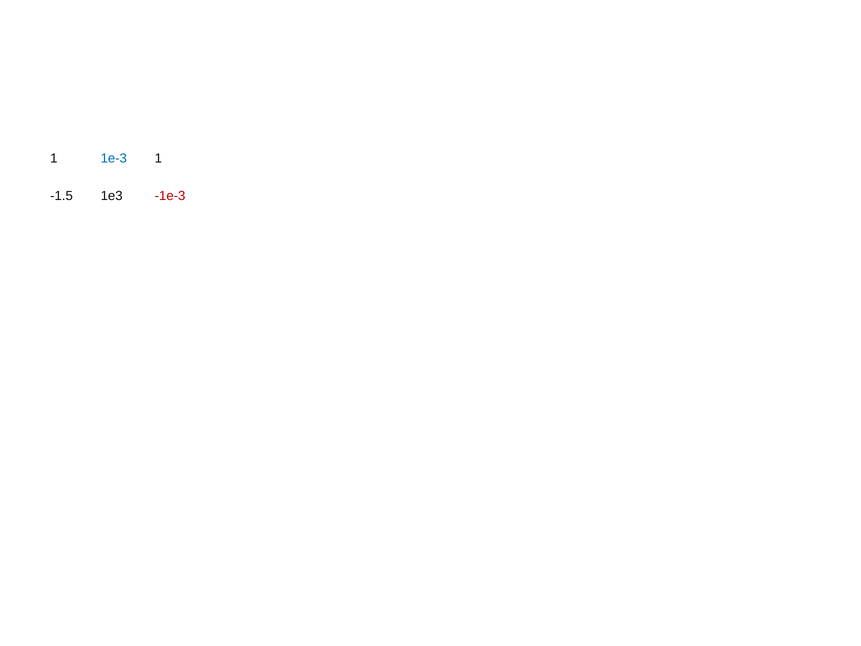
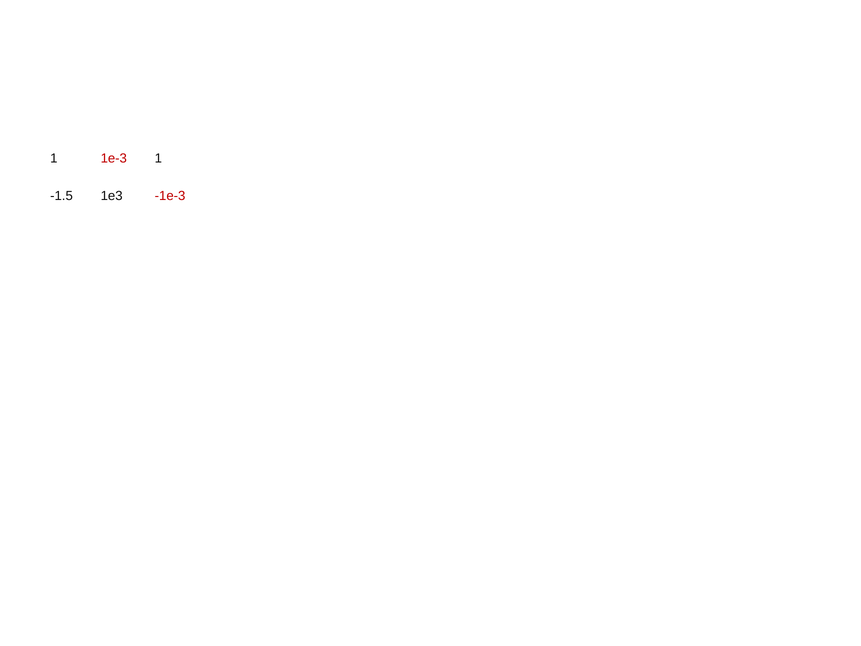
1e-3 colour: blue -> red
